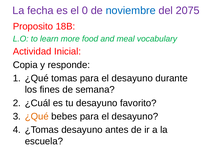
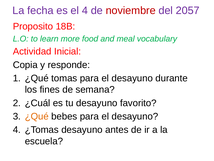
el 0: 0 -> 4
noviembre colour: blue -> red
2075: 2075 -> 2057
